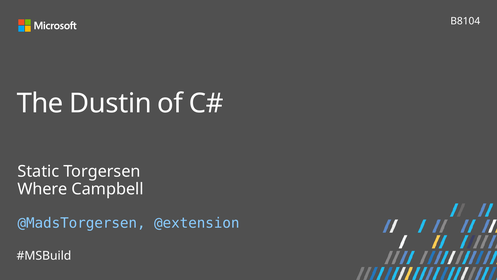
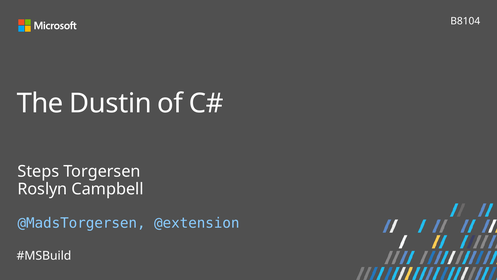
Static: Static -> Steps
Where: Where -> Roslyn
